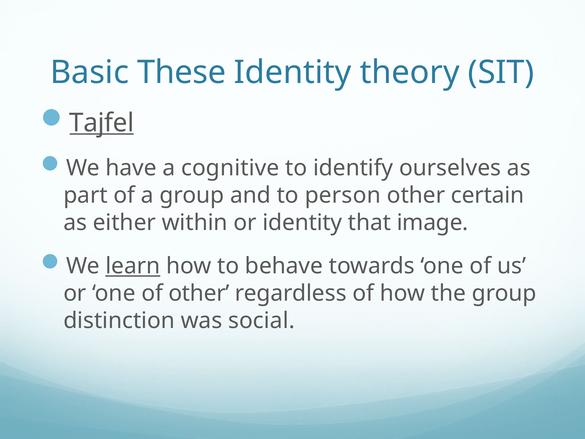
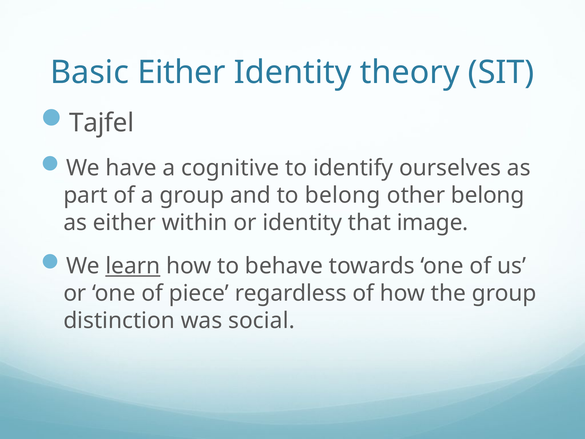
Basic These: These -> Either
Tajfel underline: present -> none
to person: person -> belong
other certain: certain -> belong
of other: other -> piece
